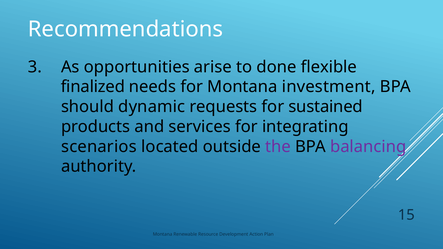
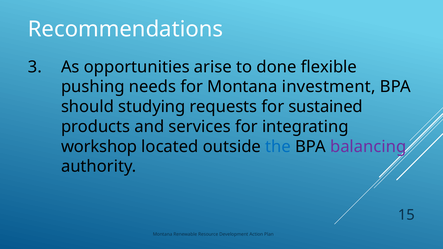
finalized: finalized -> pushing
dynamic: dynamic -> studying
scenarios: scenarios -> workshop
the colour: purple -> blue
